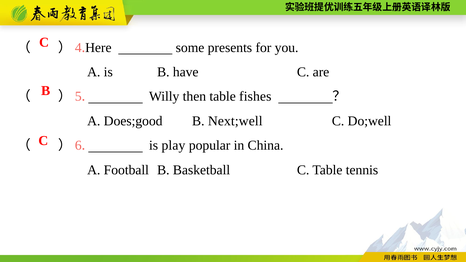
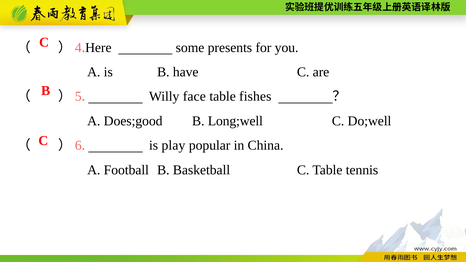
then: then -> face
Next;well: Next;well -> Long;well
